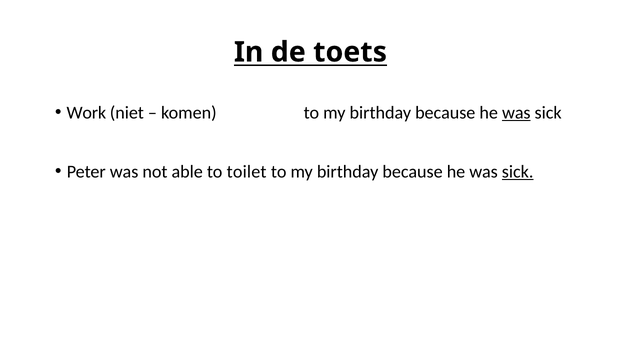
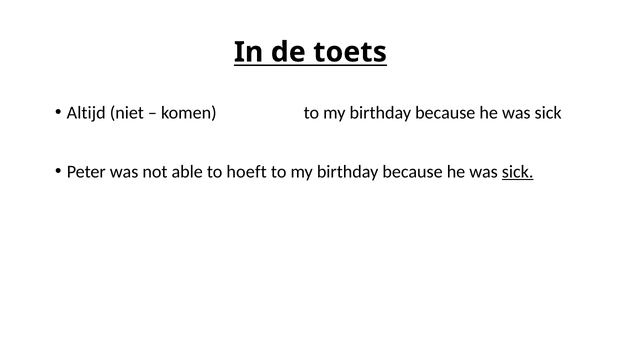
Work: Work -> Altijd
was at (516, 113) underline: present -> none
toilet: toilet -> hoeft
